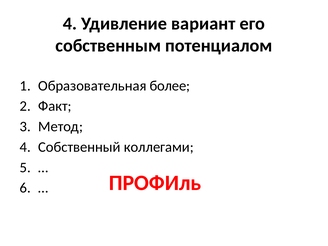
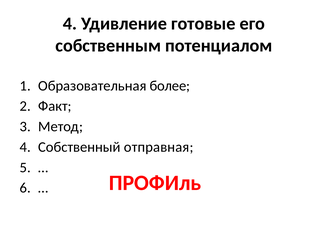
вариант: вариант -> готовые
коллегами: коллегами -> отправная
